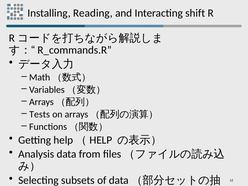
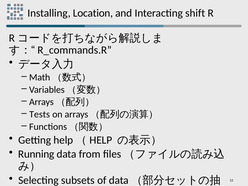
Reading: Reading -> Location
Analysis: Analysis -> Running
